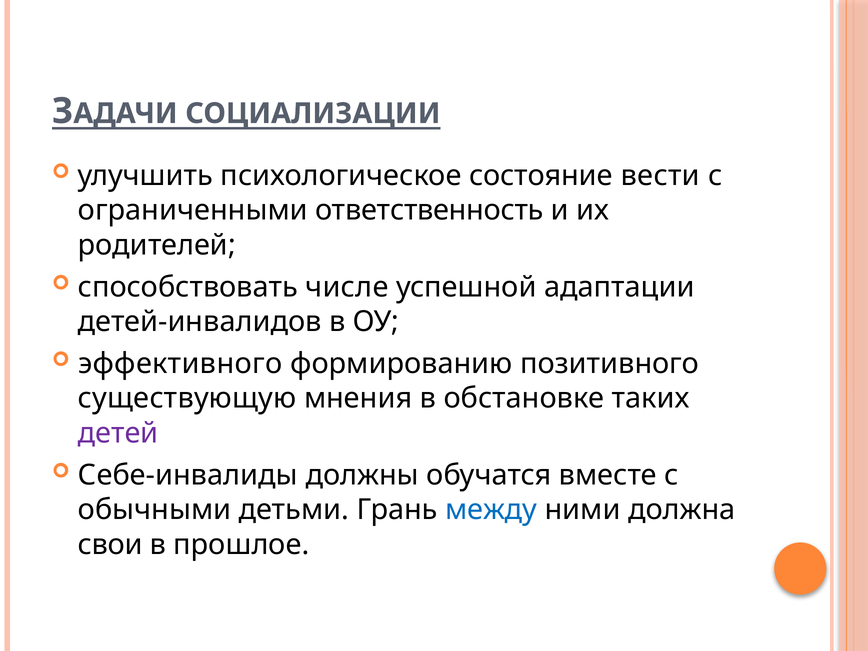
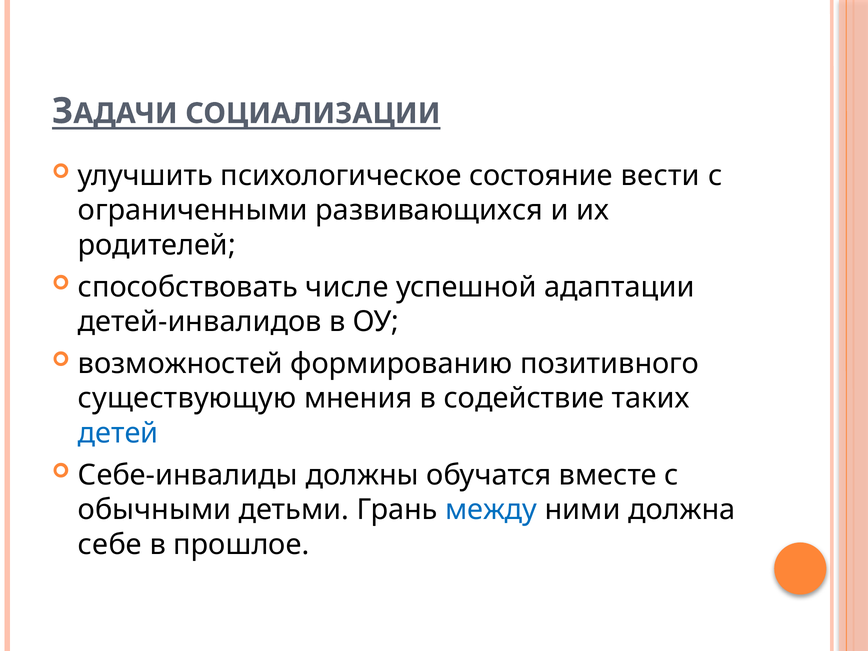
ответственность: ответственность -> развивающихся
эффективного: эффективного -> возможностей
обстановке: обстановке -> содействие
детей colour: purple -> blue
свои: свои -> себе
